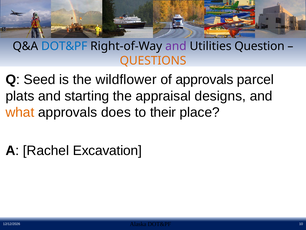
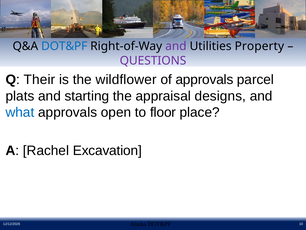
Question: Question -> Property
QUESTIONS colour: orange -> purple
Seed: Seed -> Their
what colour: orange -> blue
does: does -> open
their: their -> floor
